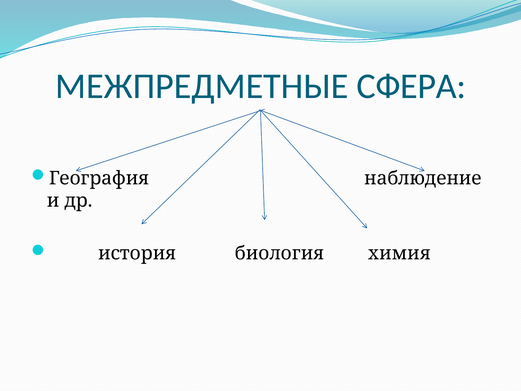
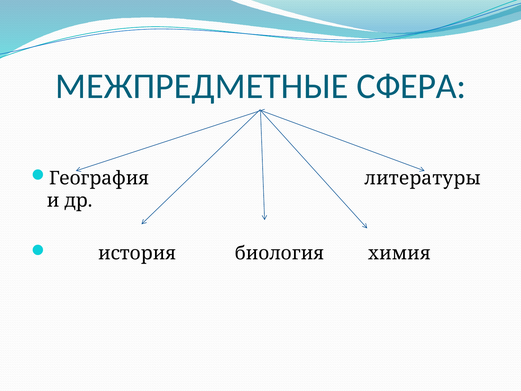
наблюдение: наблюдение -> литературы
